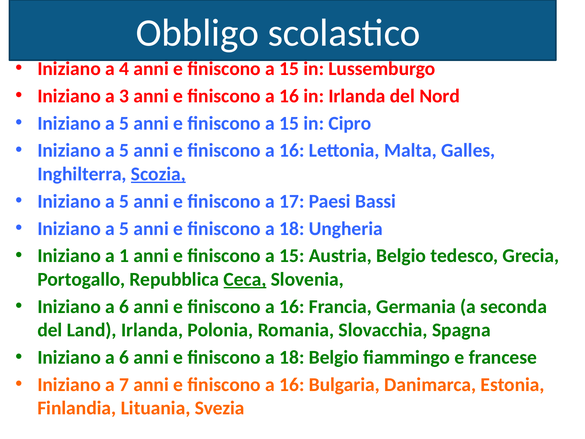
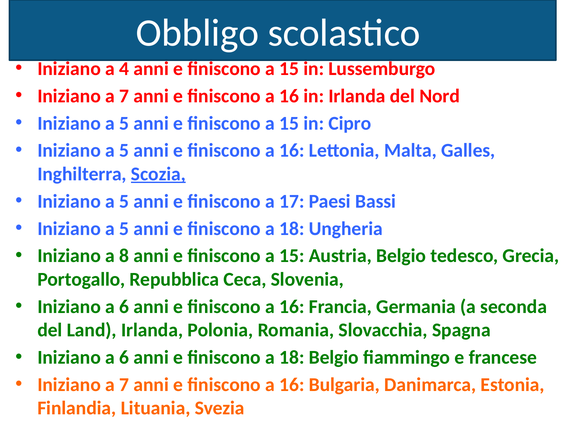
3 at (124, 96): 3 -> 7
1: 1 -> 8
Ceca underline: present -> none
